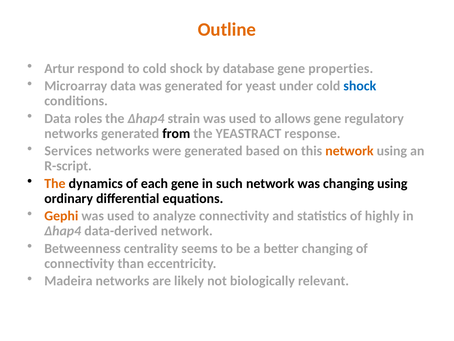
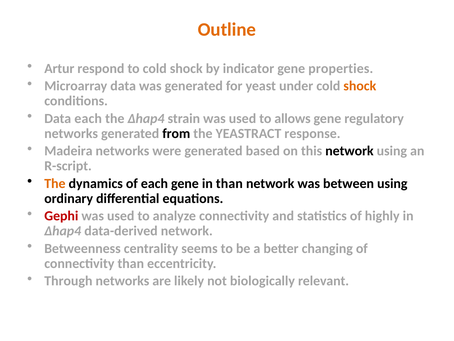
database: database -> indicator
shock at (360, 86) colour: blue -> orange
Data roles: roles -> each
Services: Services -> Madeira
network at (349, 151) colour: orange -> black
in such: such -> than
was changing: changing -> between
Gephi colour: orange -> red
Madeira: Madeira -> Through
